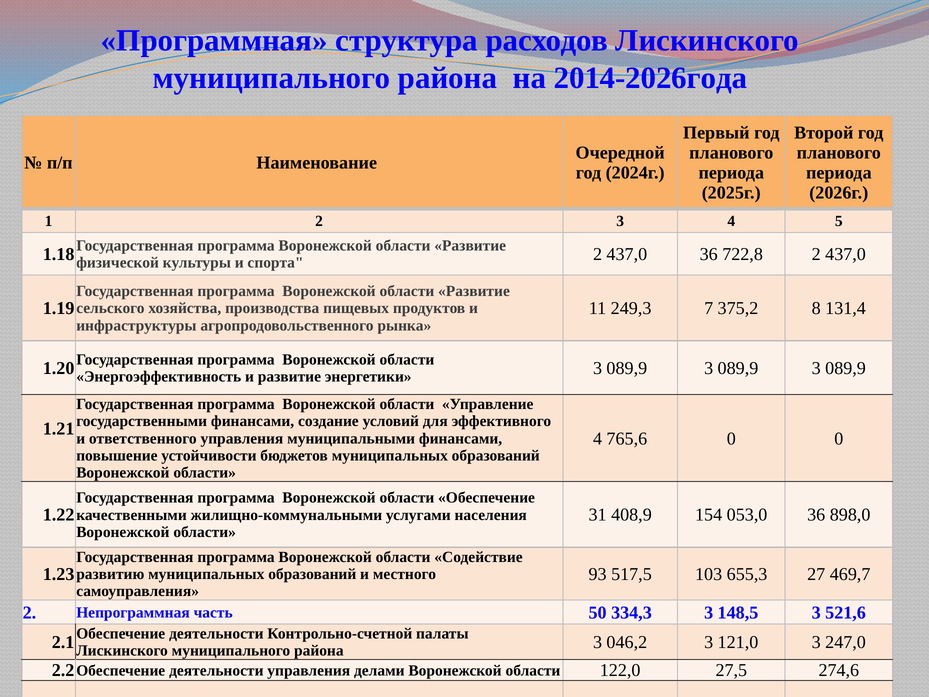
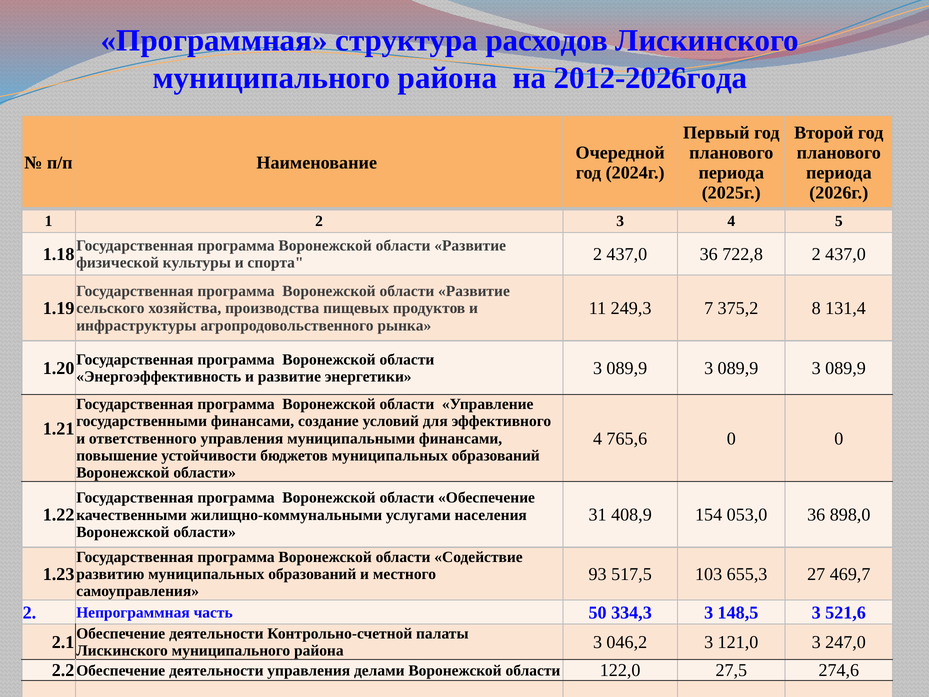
2014-2026года: 2014-2026года -> 2012-2026года
